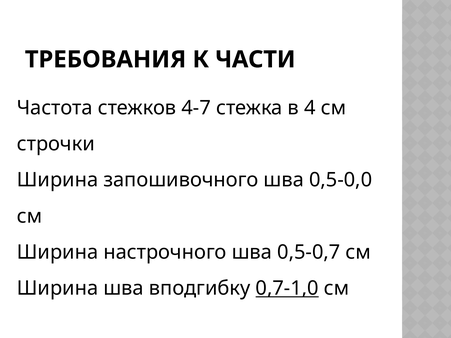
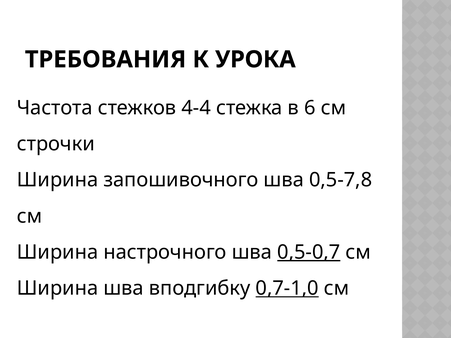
ЧАСТИ: ЧАСТИ -> УРОКА
4-7: 4-7 -> 4-4
4: 4 -> 6
0,5-0,0: 0,5-0,0 -> 0,5-7,8
0,5-0,7 underline: none -> present
